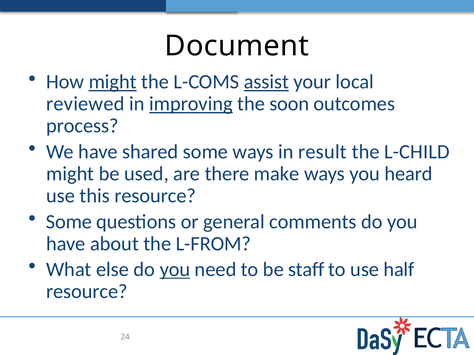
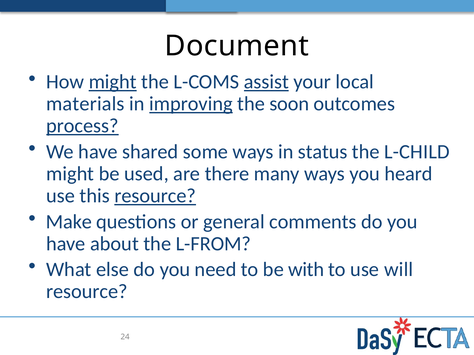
reviewed: reviewed -> materials
process underline: none -> present
result: result -> status
make: make -> many
resource at (155, 196) underline: none -> present
Some at (69, 222): Some -> Make
you at (175, 270) underline: present -> none
staff: staff -> with
half: half -> will
